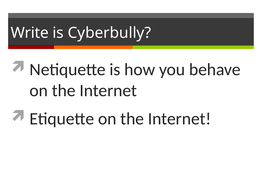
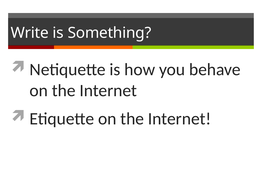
Cyberbully: Cyberbully -> Something
